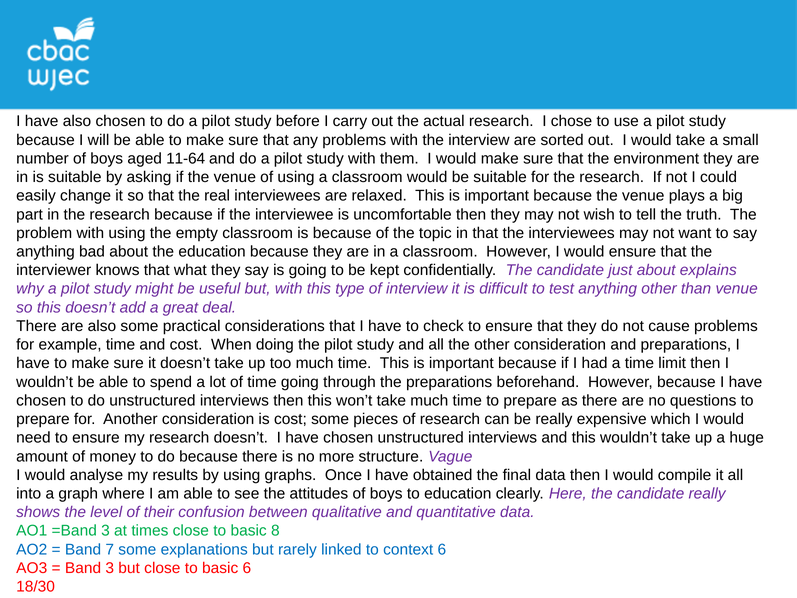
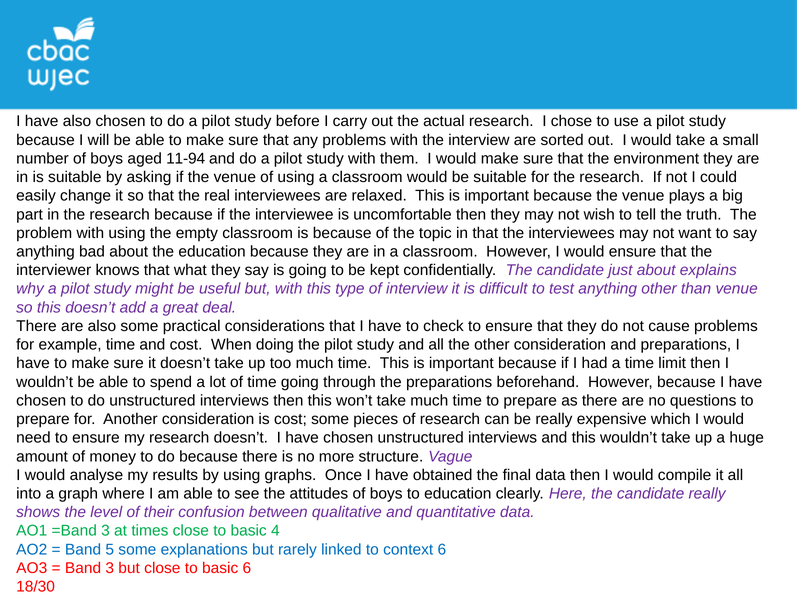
11-64: 11-64 -> 11-94
8: 8 -> 4
7: 7 -> 5
